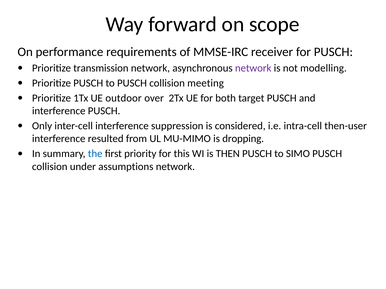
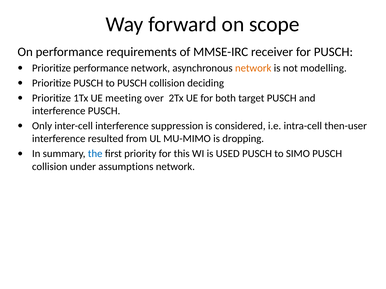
Prioritize transmission: transmission -> performance
network at (253, 68) colour: purple -> orange
meeting: meeting -> deciding
outdoor: outdoor -> meeting
THEN: THEN -> USED
